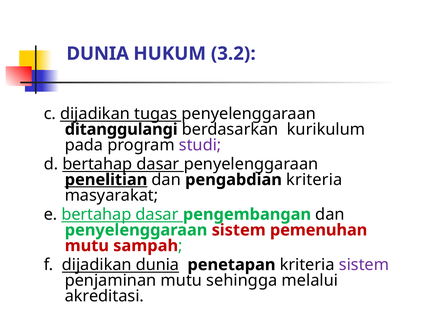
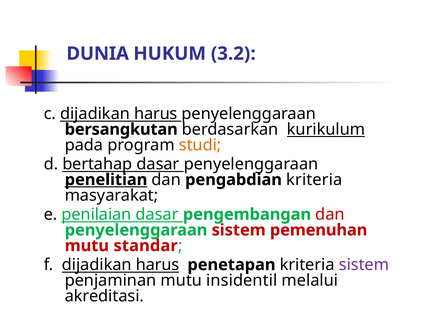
c dijadikan tugas: tugas -> harus
ditanggulangi: ditanggulangi -> bersangkutan
kurikulum underline: none -> present
studi colour: purple -> orange
e bertahap: bertahap -> penilaian
dan at (330, 215) colour: black -> red
sampah: sampah -> standar
f dijadikan dunia: dunia -> harus
sehingga: sehingga -> insidentil
